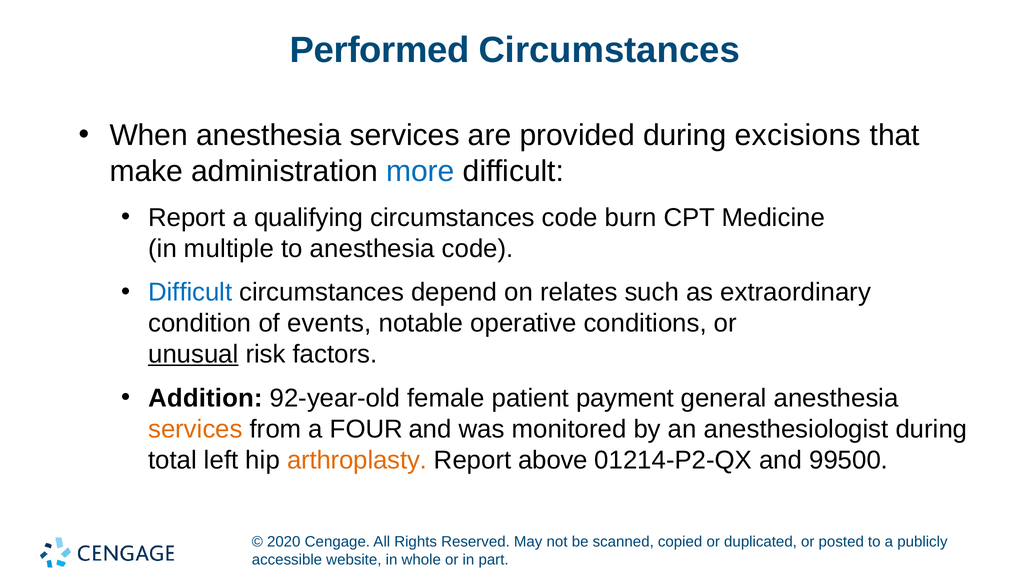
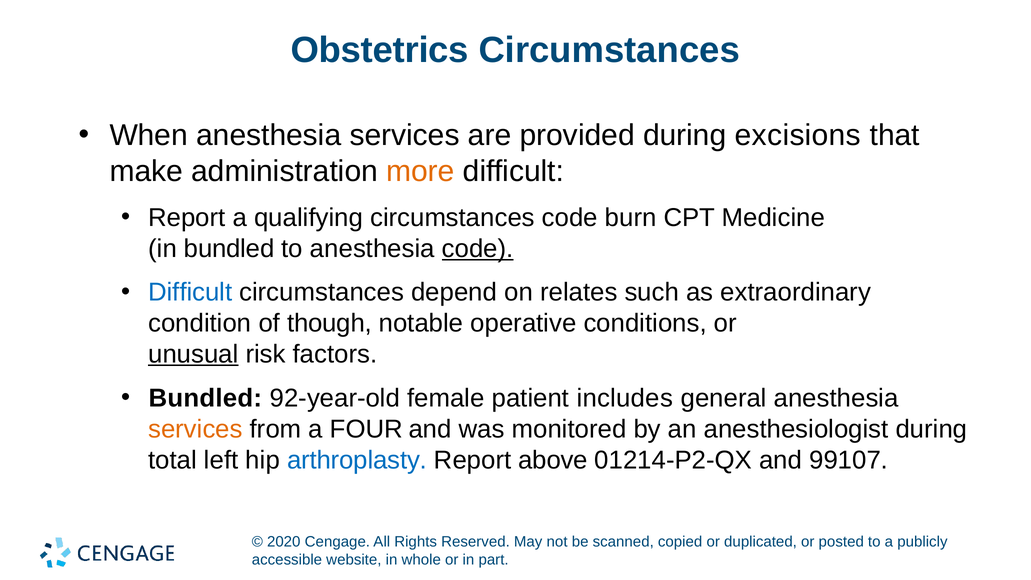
Performed: Performed -> Obstetrics
more colour: blue -> orange
in multiple: multiple -> bundled
code at (478, 249) underline: none -> present
events: events -> though
Addition at (205, 398): Addition -> Bundled
payment: payment -> includes
arthroplasty colour: orange -> blue
99500: 99500 -> 99107
